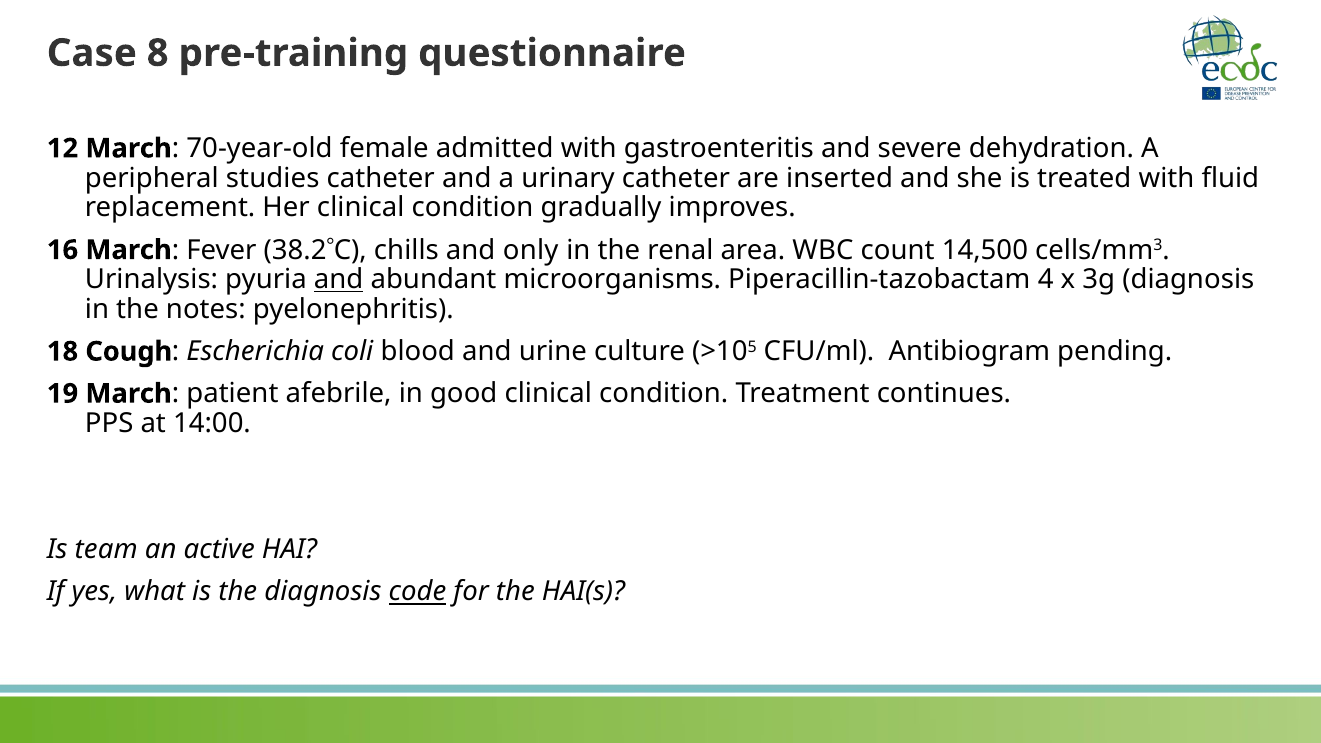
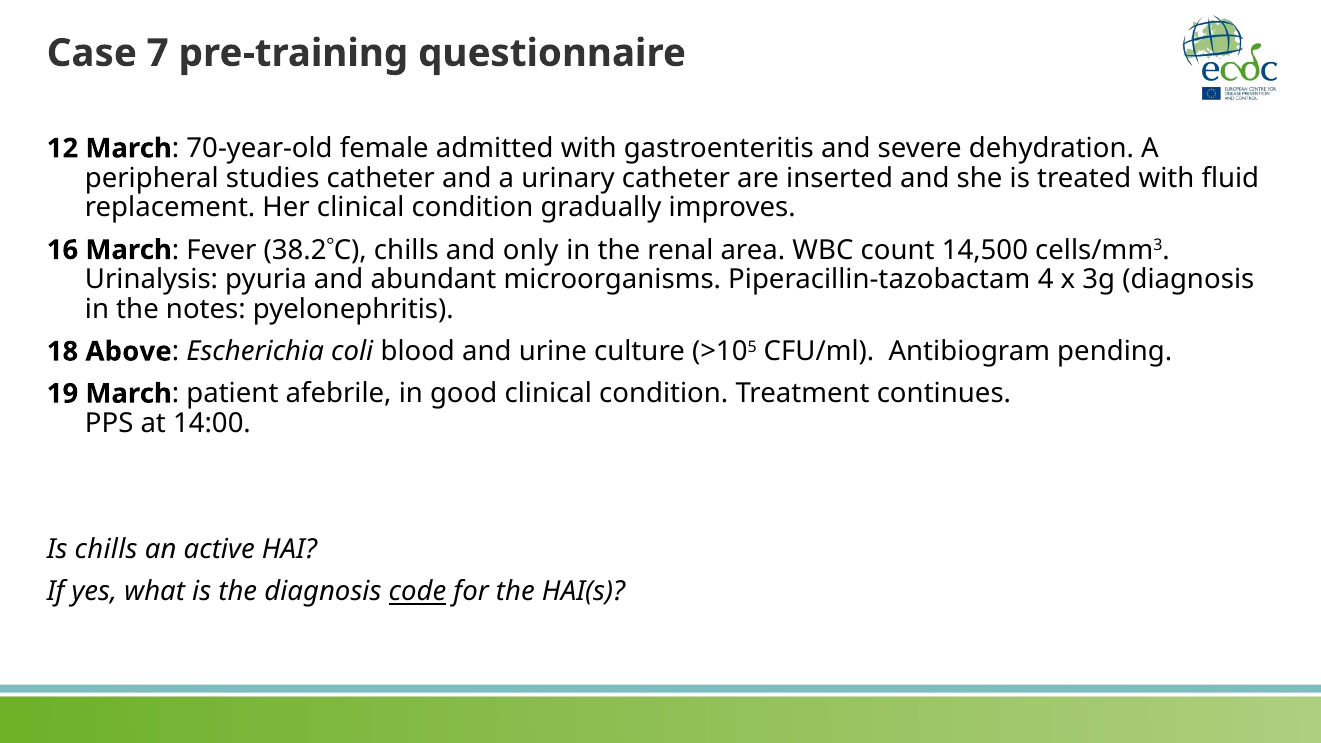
8: 8 -> 7
and at (339, 280) underline: present -> none
Cough: Cough -> Above
Is team: team -> chills
